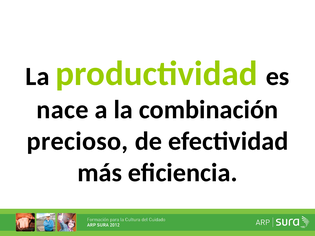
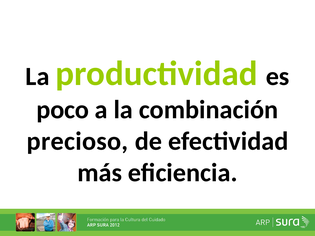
nace: nace -> poco
